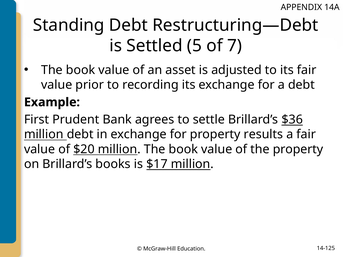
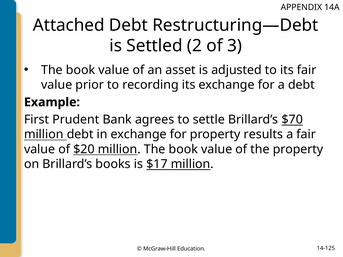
Standing: Standing -> Attached
5: 5 -> 2
7: 7 -> 3
$36: $36 -> $70
